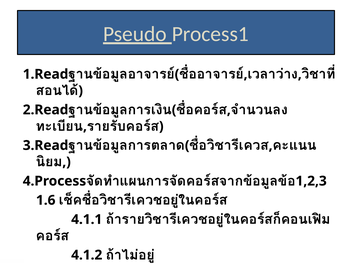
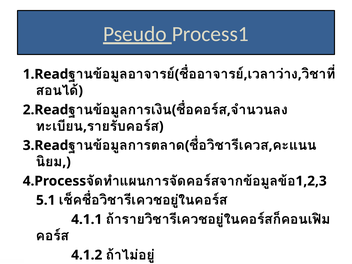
1.6: 1.6 -> 5.1
